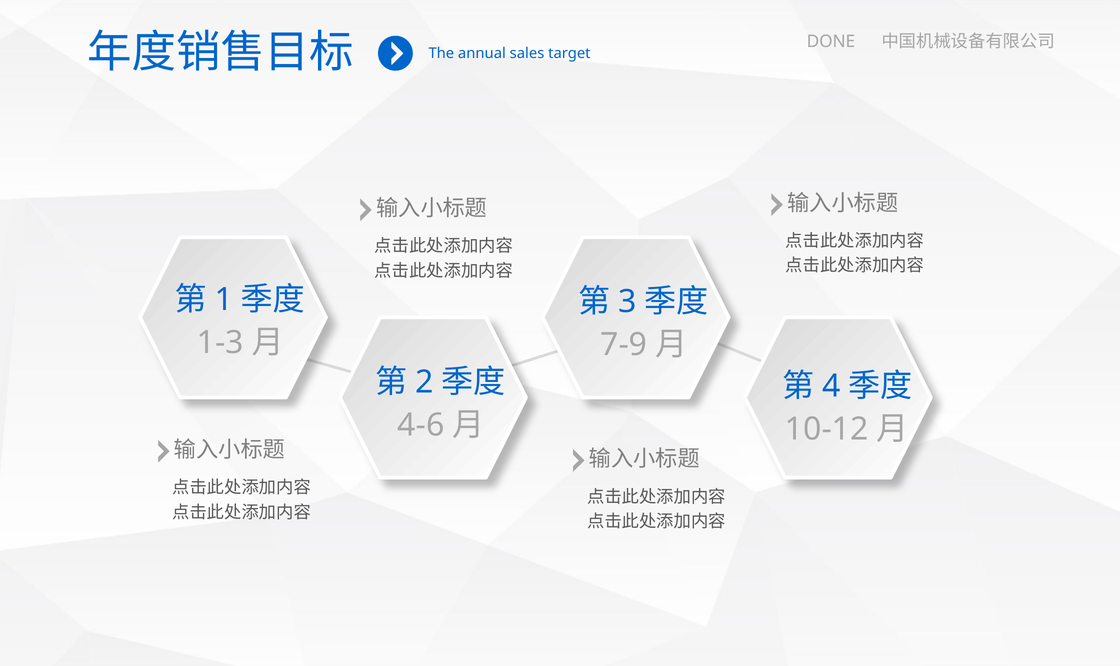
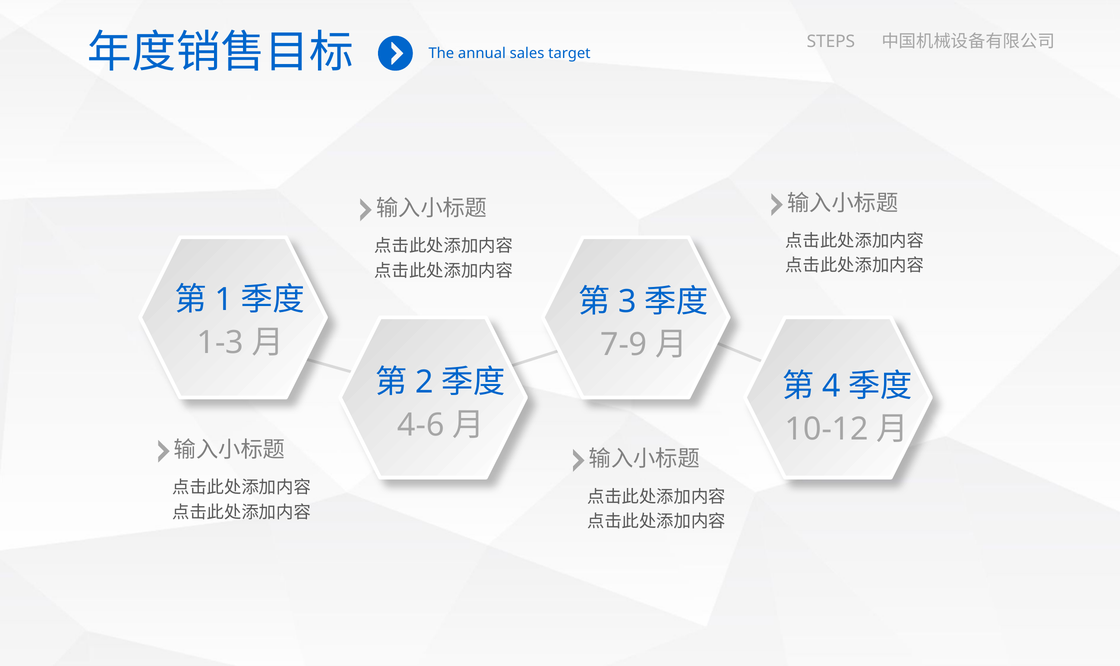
DONE: DONE -> STEPS
